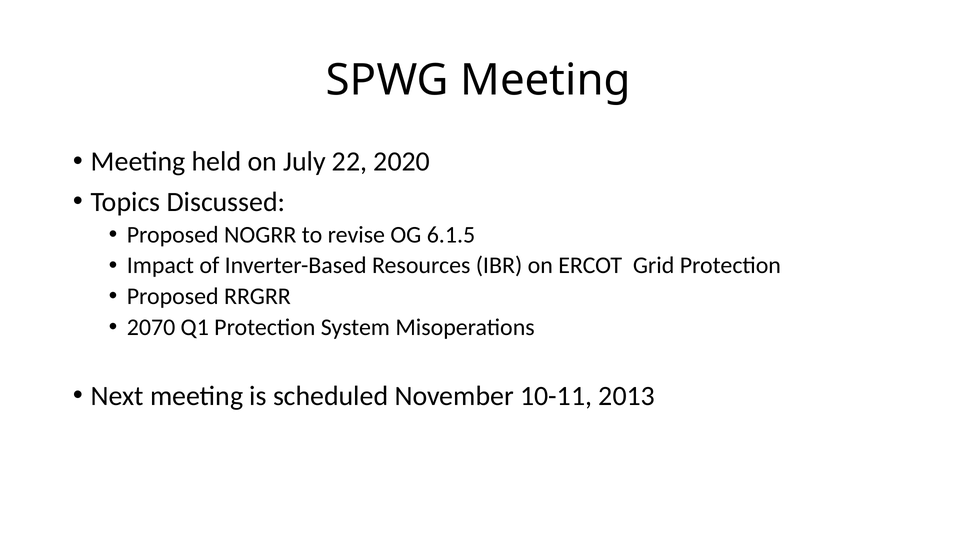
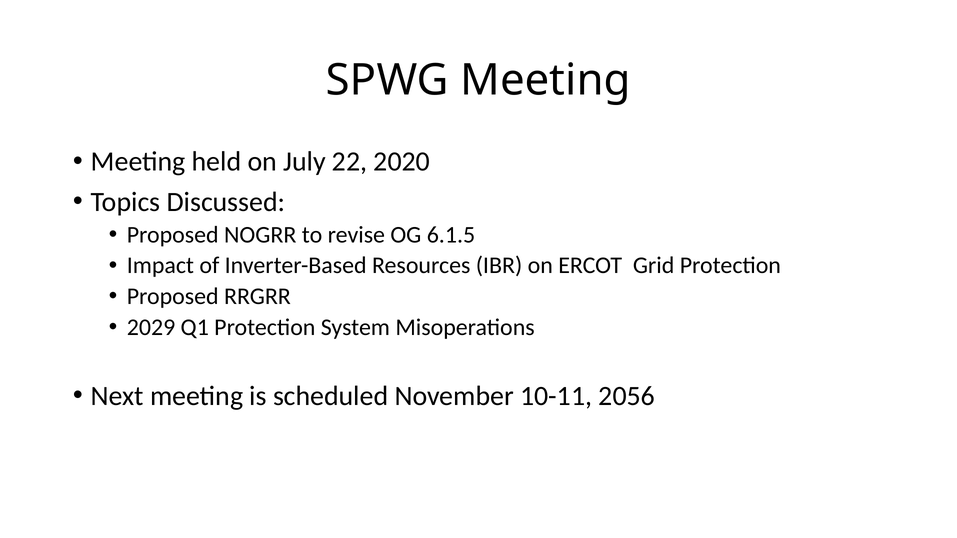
2070: 2070 -> 2029
2013: 2013 -> 2056
